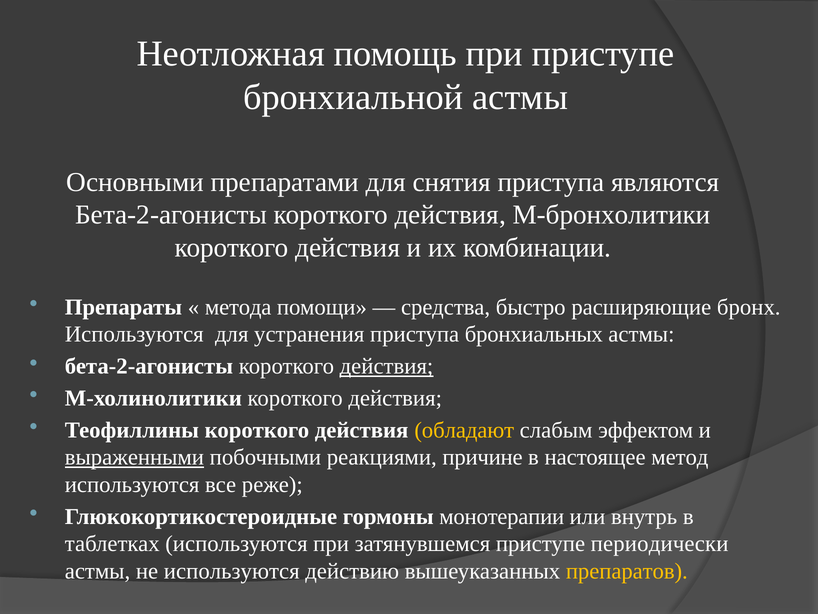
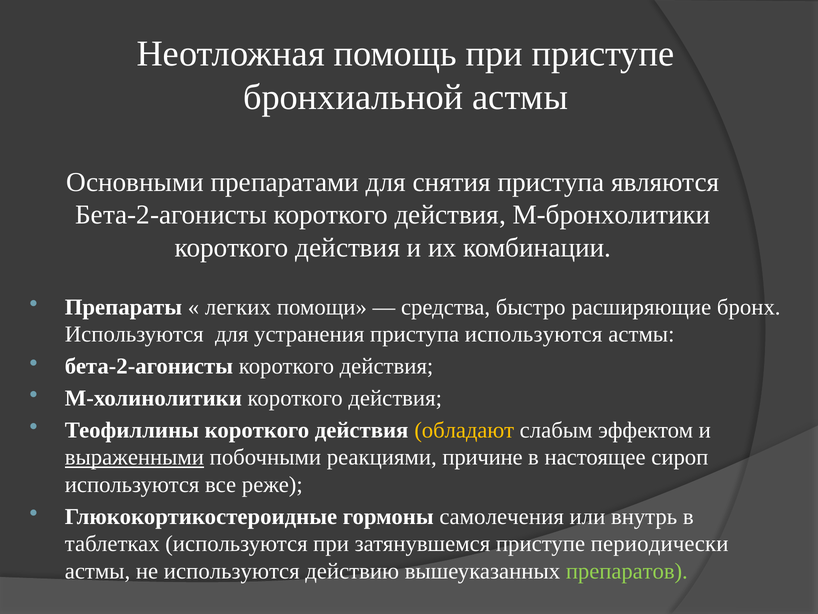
метода: метода -> легких
приступа бронхиальных: бронхиальных -> используются
действия at (386, 366) underline: present -> none
метод: метод -> сироп
монотерапии: монотерапии -> самолечения
препаратов colour: yellow -> light green
